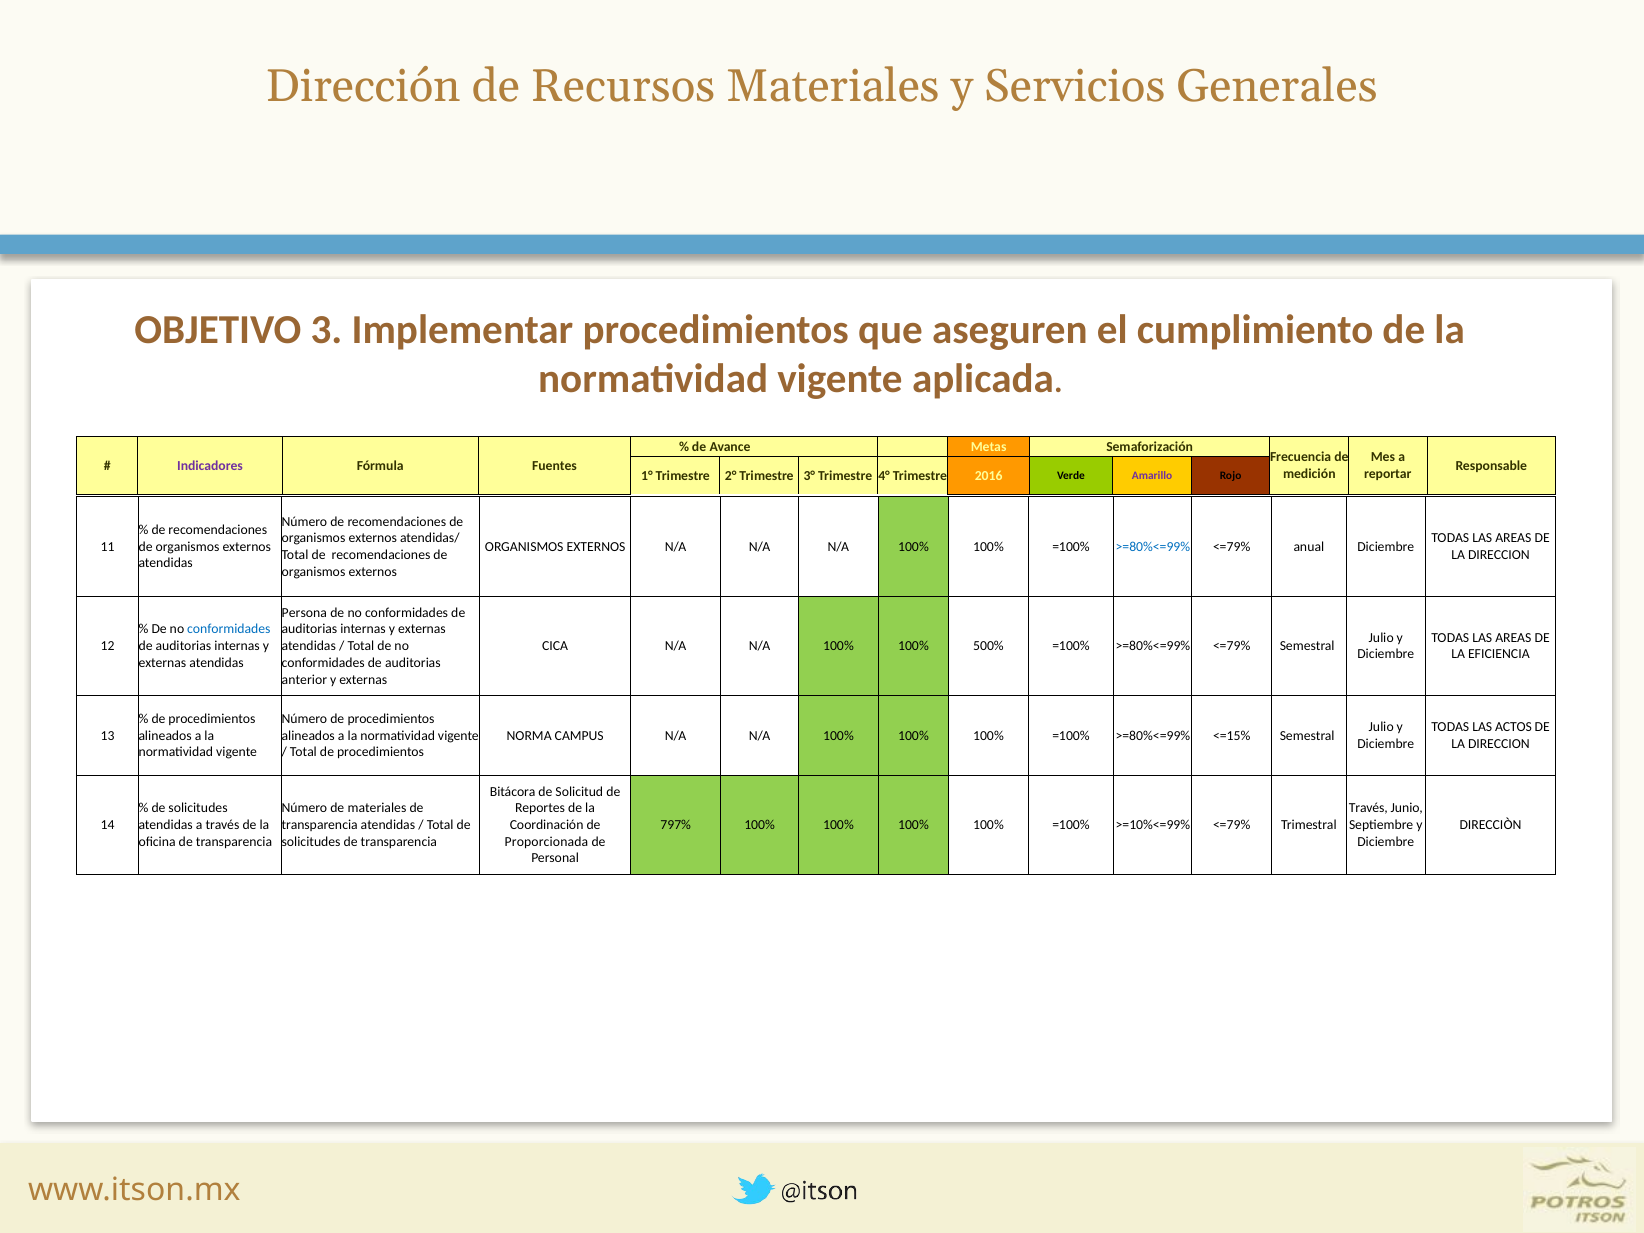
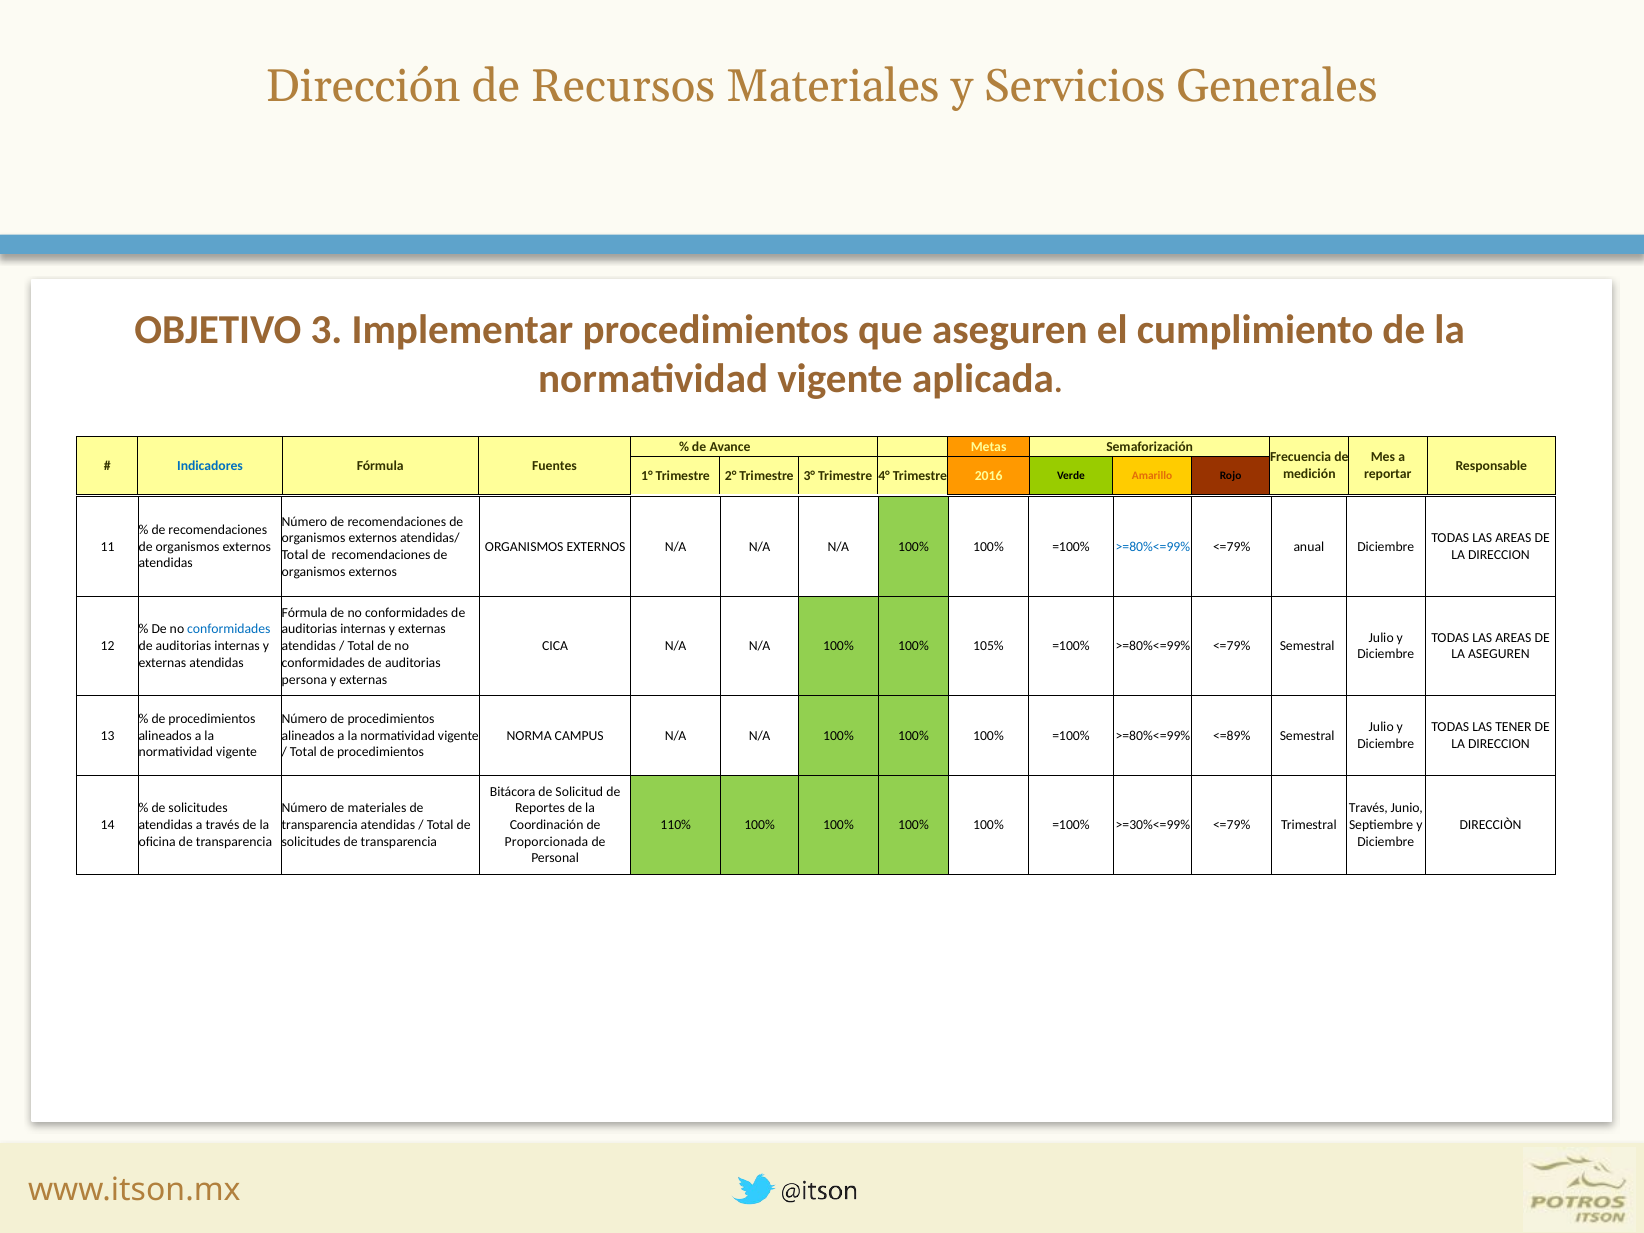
Indicadores colour: purple -> blue
Amarillo colour: purple -> orange
Persona at (304, 613): Persona -> Fórmula
500%: 500% -> 105%
LA EFICIENCIA: EFICIENCIA -> ASEGUREN
anterior: anterior -> persona
ACTOS: ACTOS -> TENER
<=15%: <=15% -> <=89%
797%: 797% -> 110%
>=10%<=99%: >=10%<=99% -> >=30%<=99%
